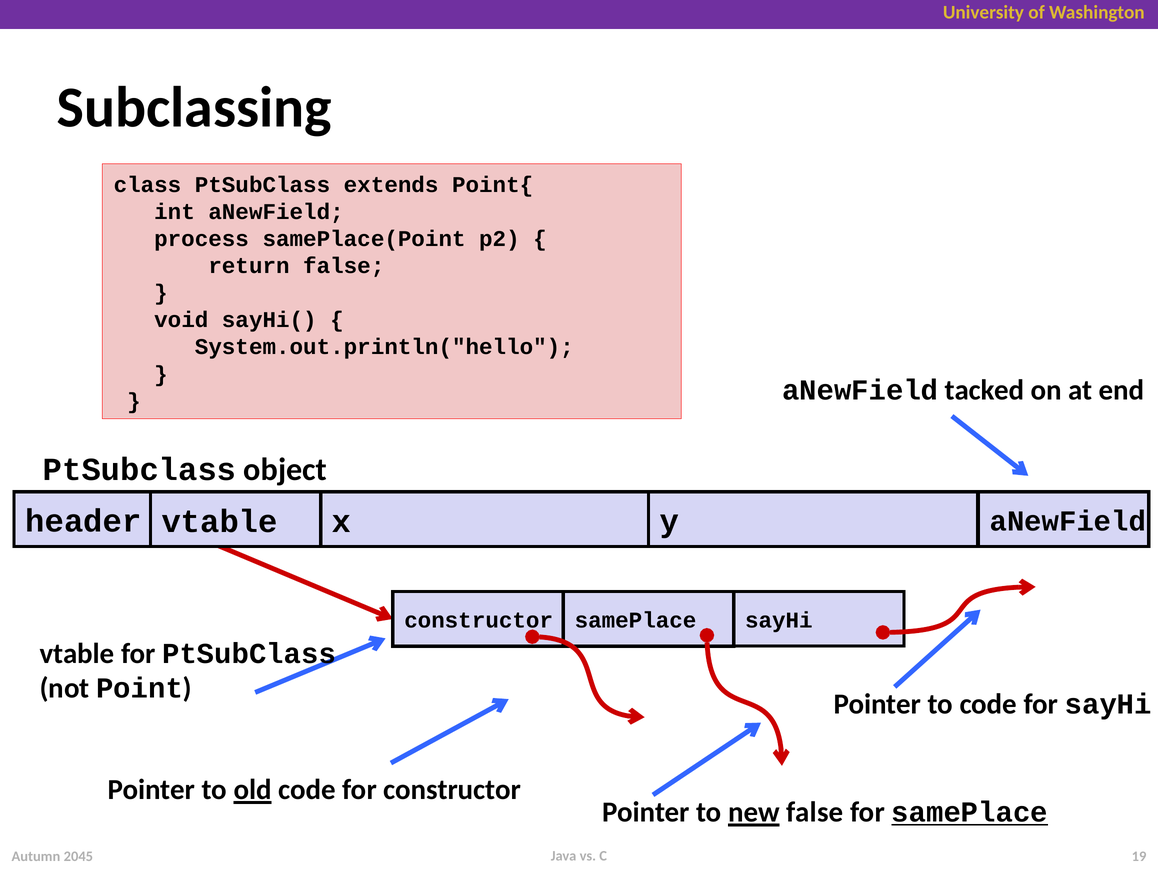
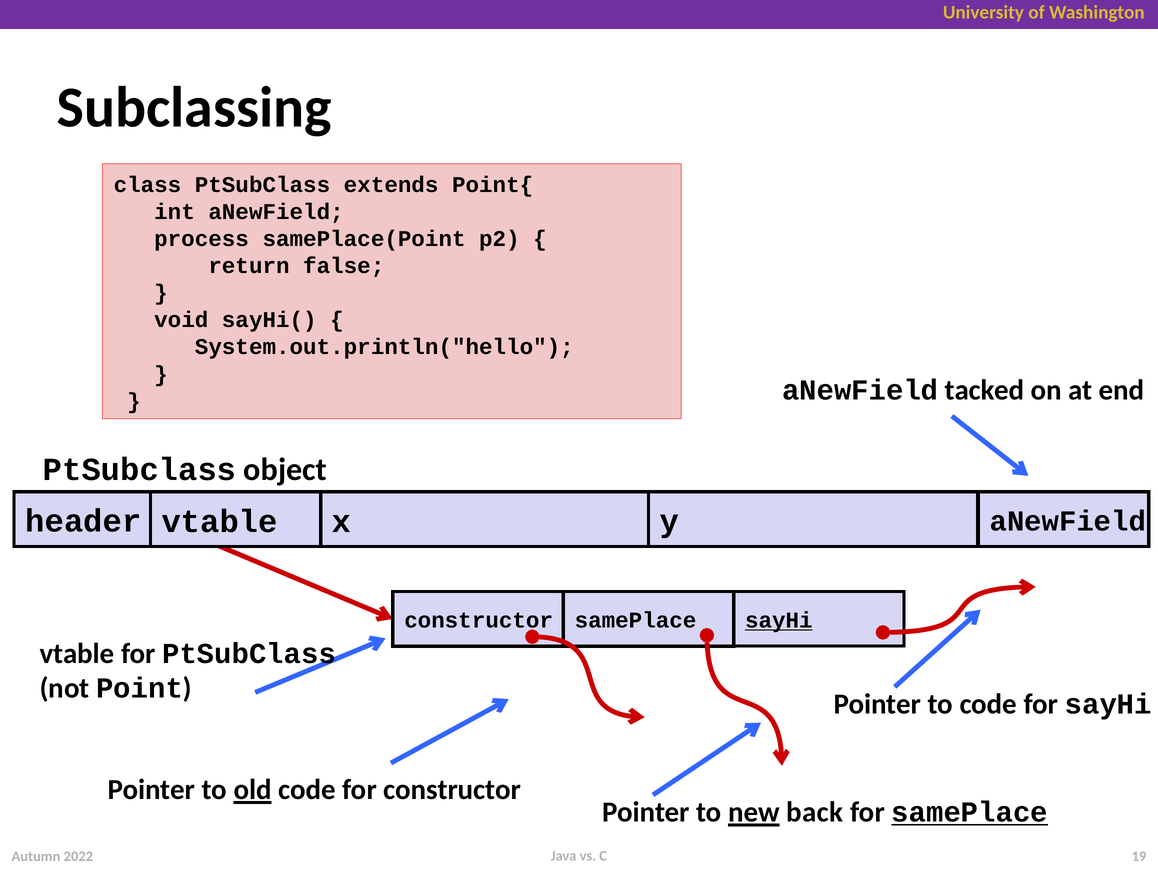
sayHi at (779, 620) underline: none -> present
new false: false -> back
2045: 2045 -> 2022
